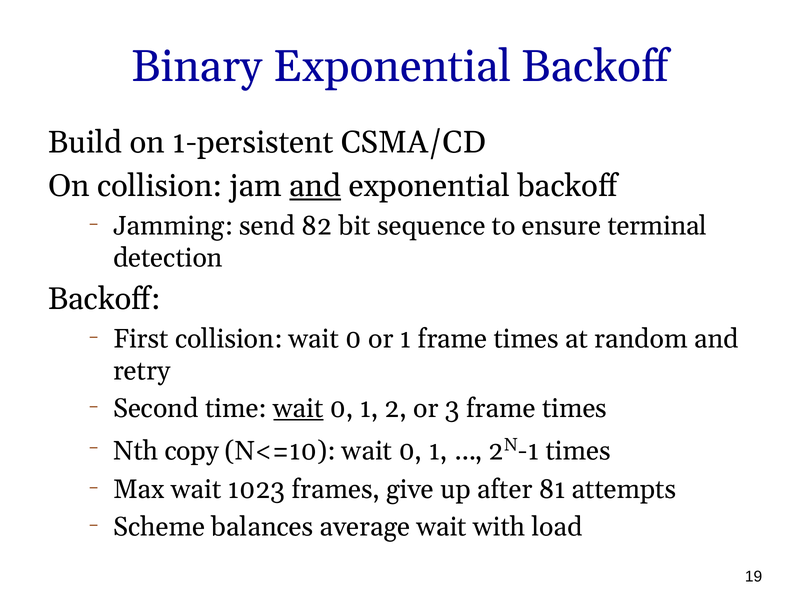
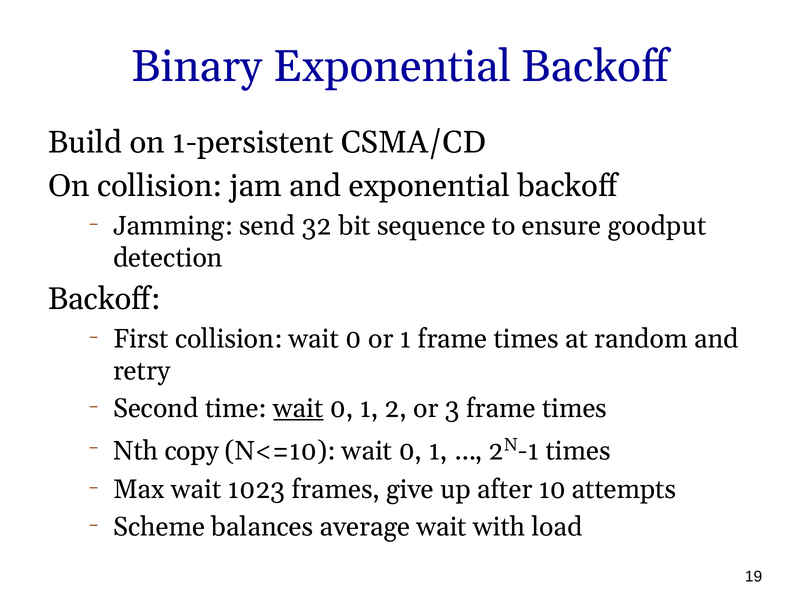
and at (315, 186) underline: present -> none
82: 82 -> 32
terminal: terminal -> goodput
81: 81 -> 10
